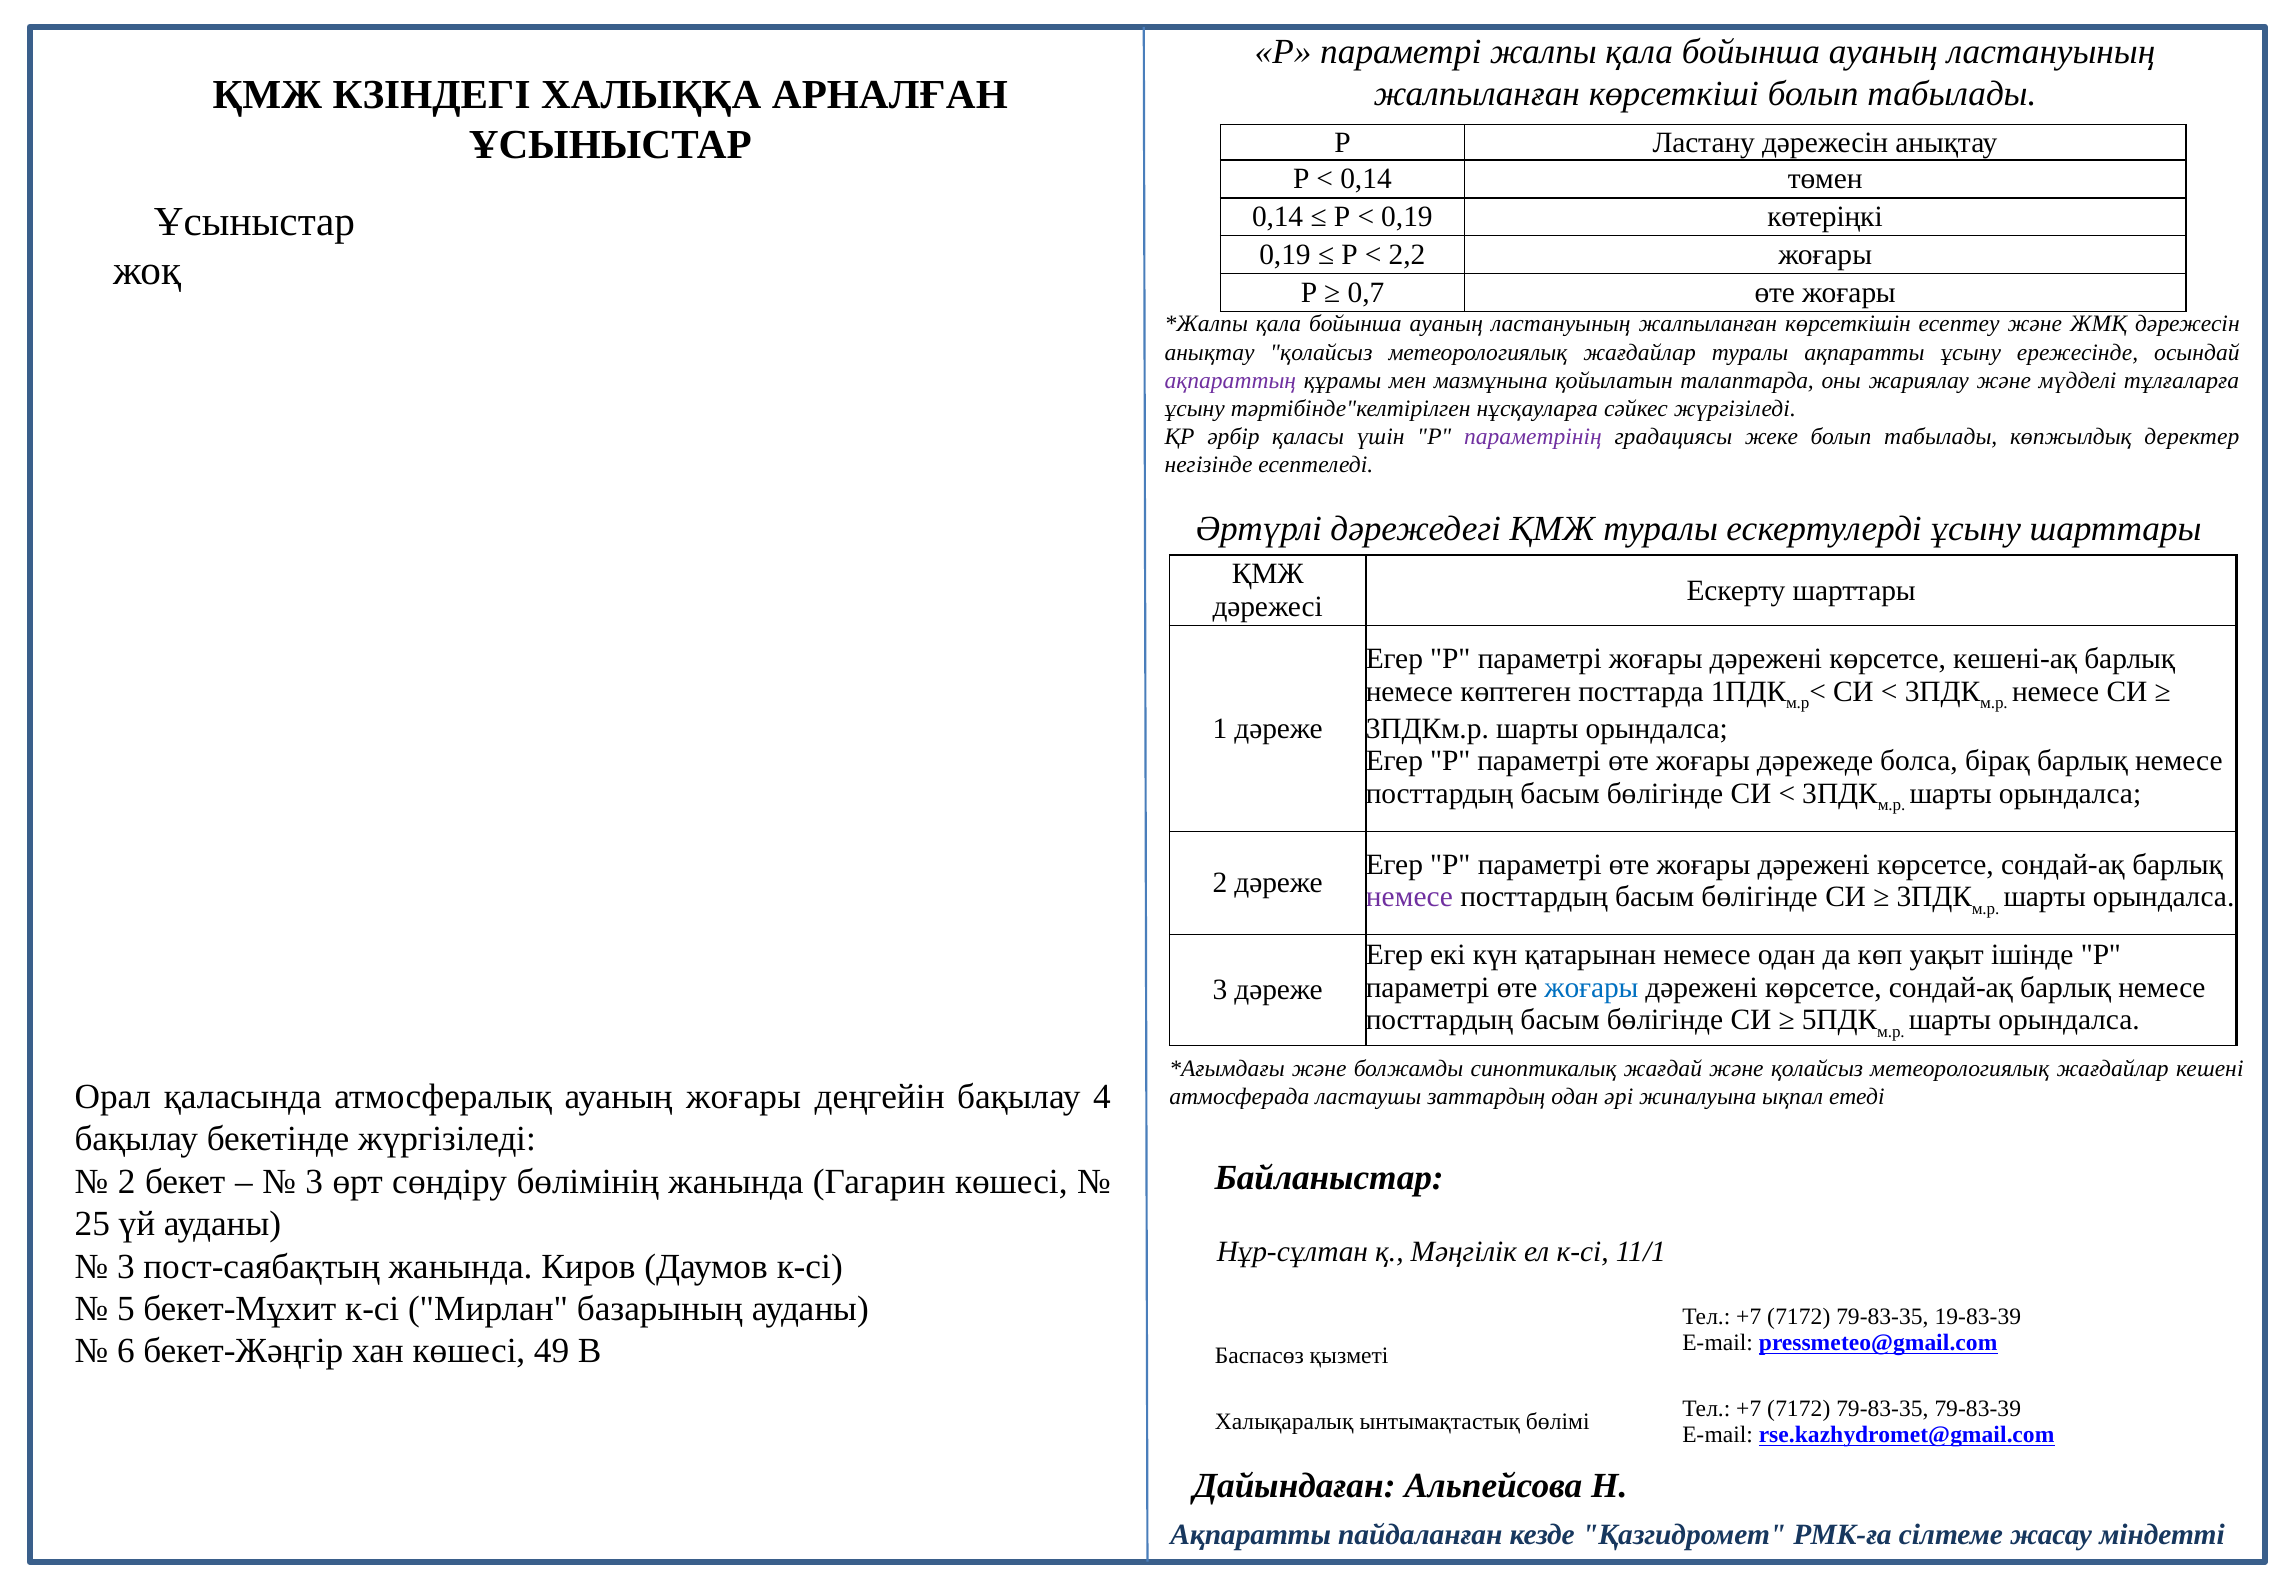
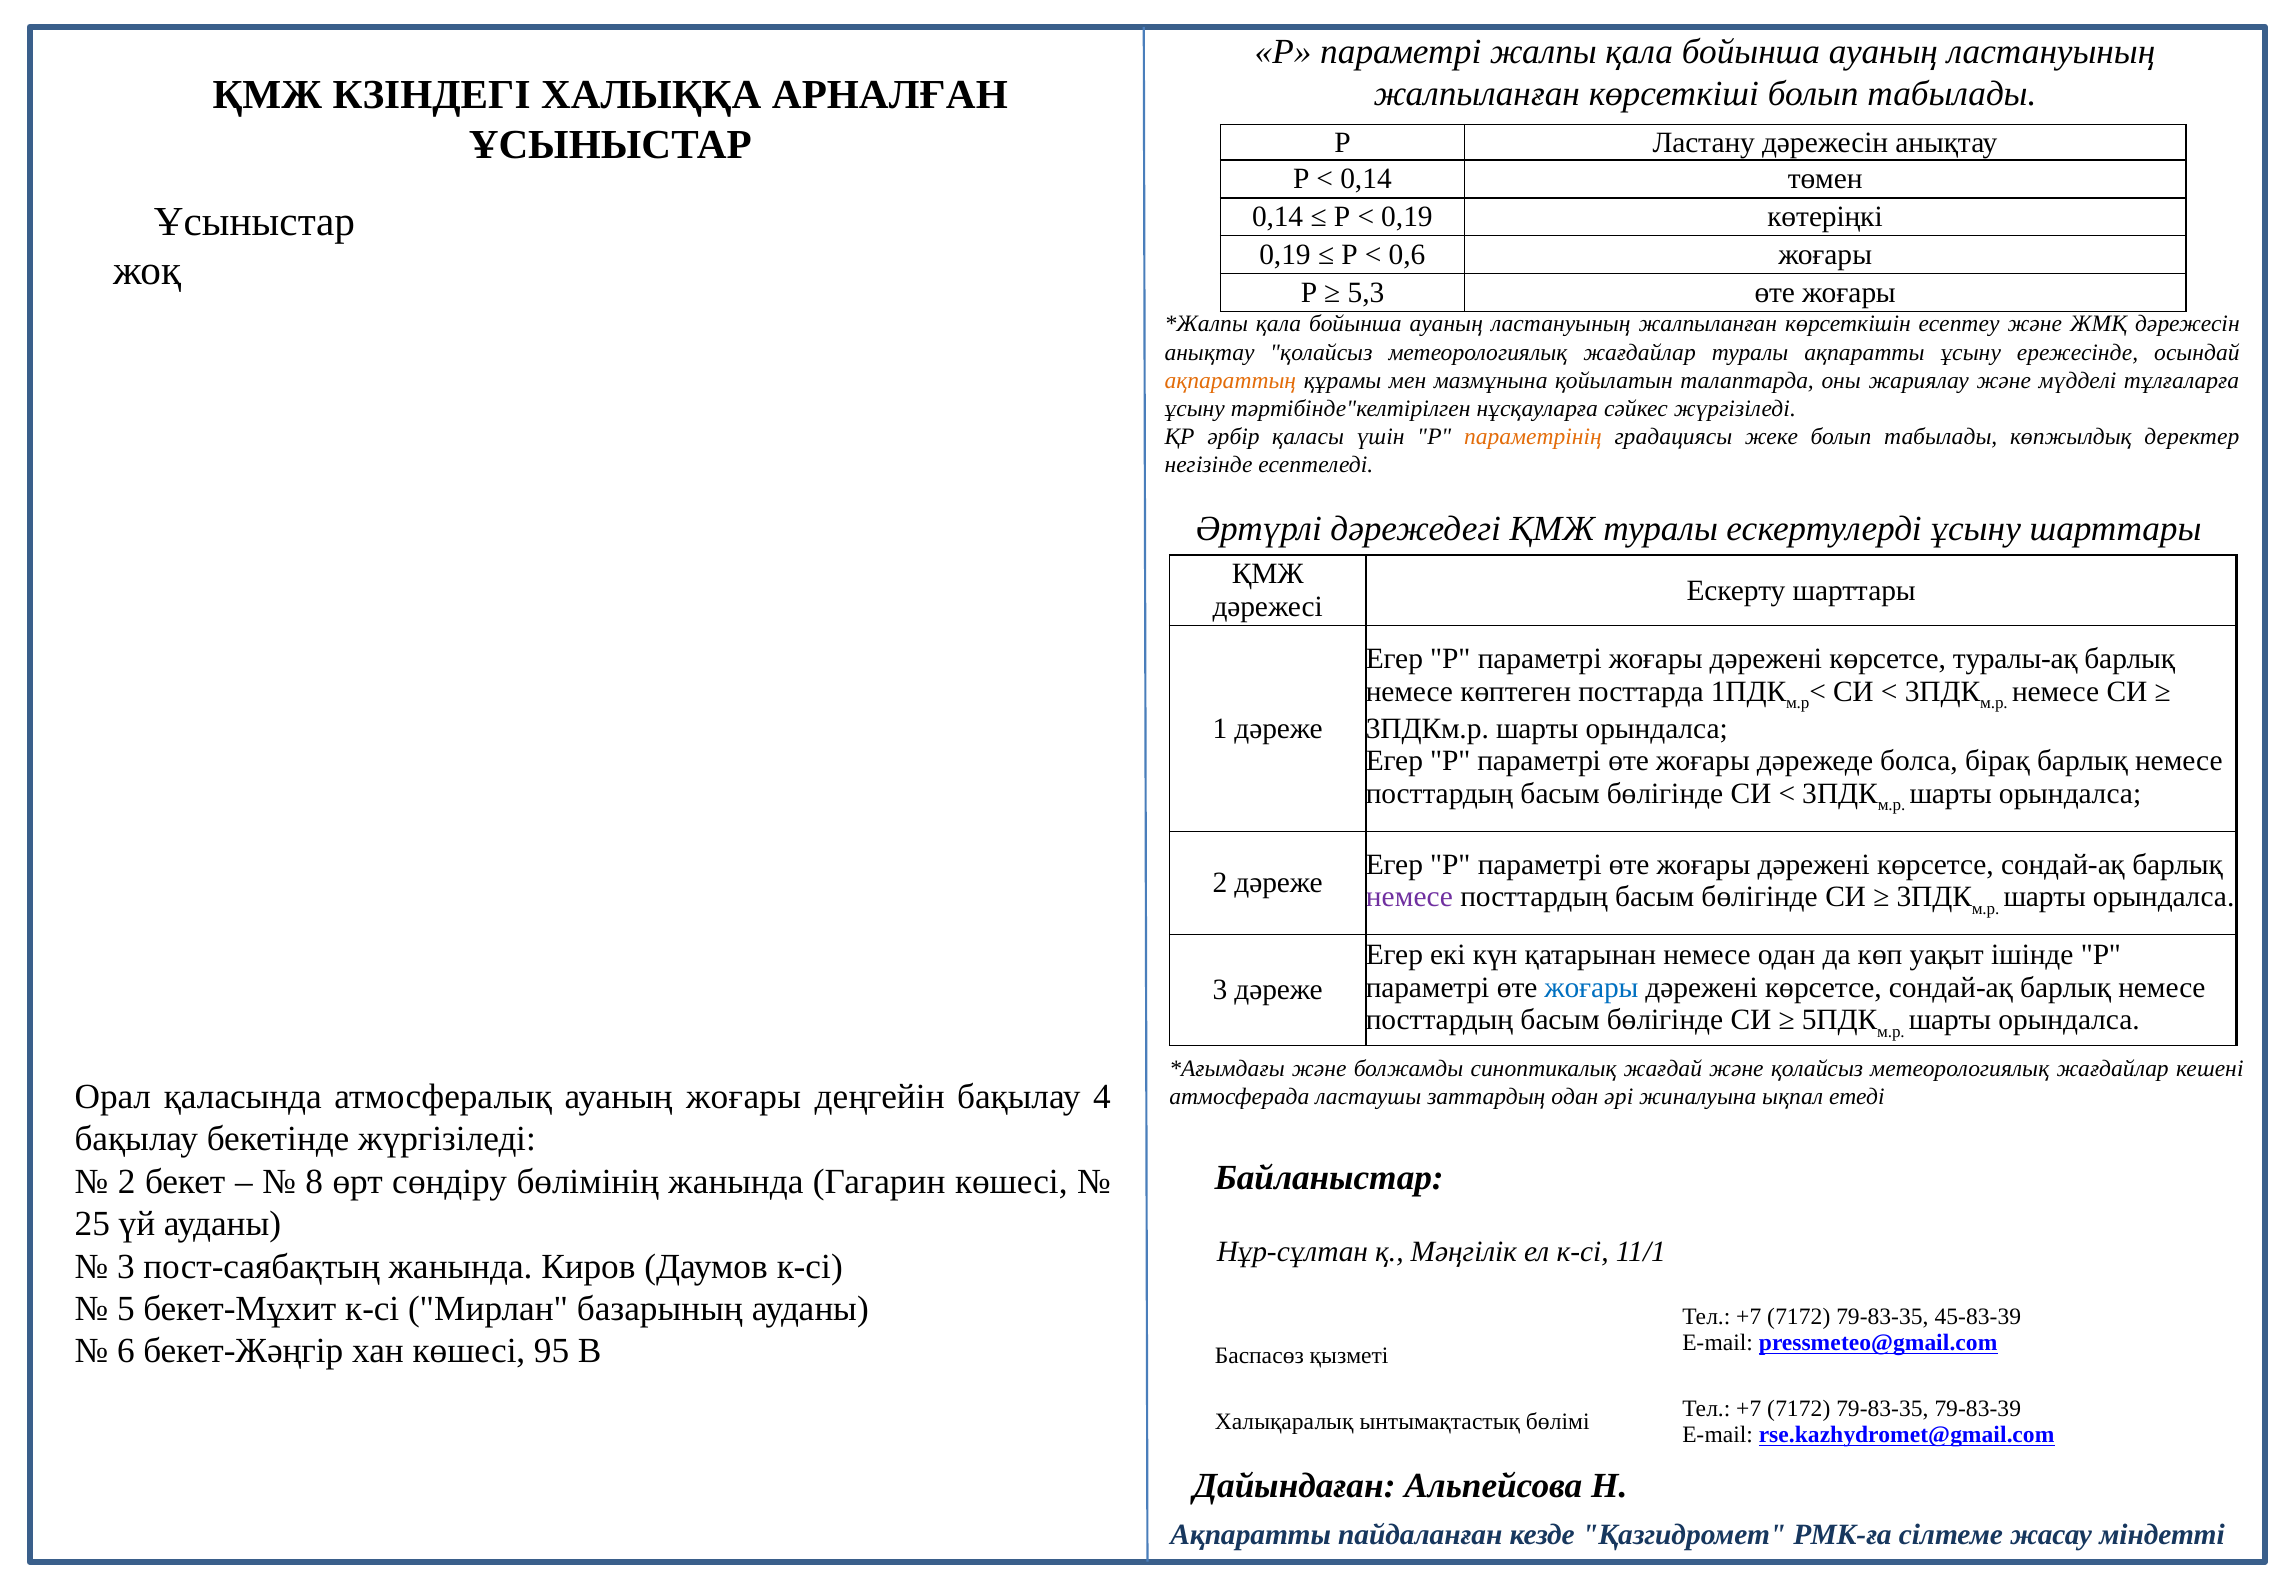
2,2: 2,2 -> 0,6
0,7: 0,7 -> 5,3
ақпараттың colour: purple -> orange
параметрінің colour: purple -> orange
кешені-ақ: кешені-ақ -> туралы-ақ
3 at (314, 1182): 3 -> 8
19-83-39: 19-83-39 -> 45-83-39
49: 49 -> 95
